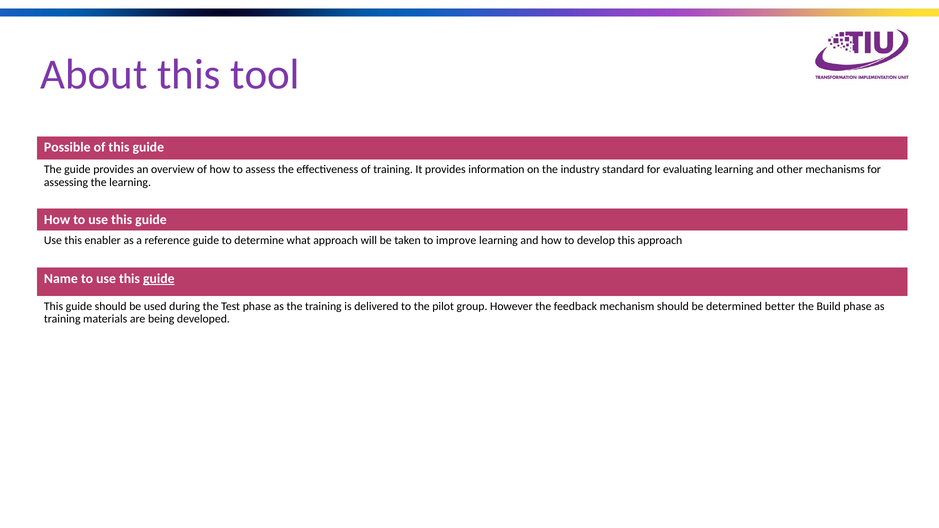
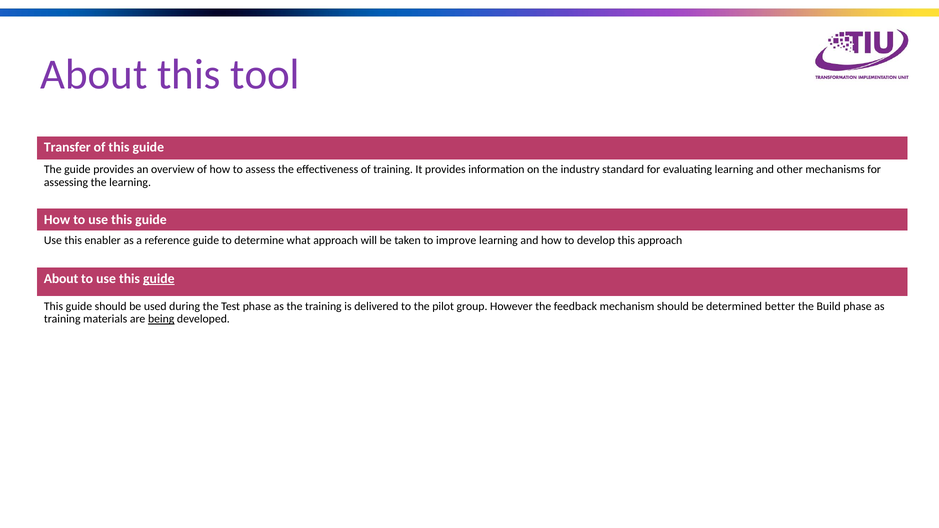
Possible: Possible -> Transfer
Name at (61, 279): Name -> About
being underline: none -> present
